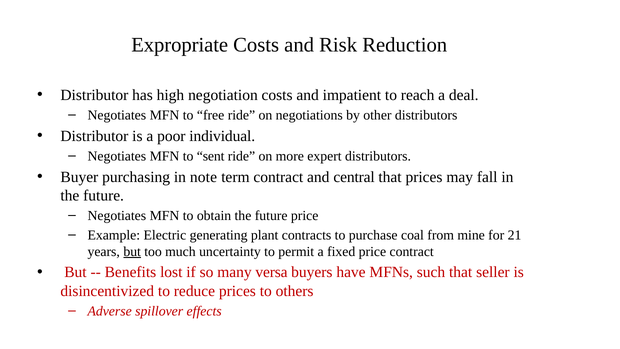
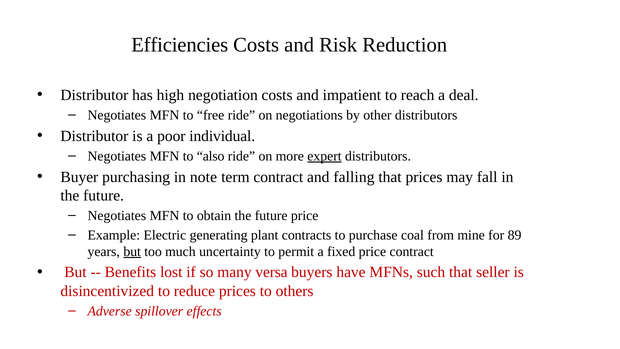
Expropriate: Expropriate -> Efficiencies
sent: sent -> also
expert underline: none -> present
central: central -> falling
21: 21 -> 89
